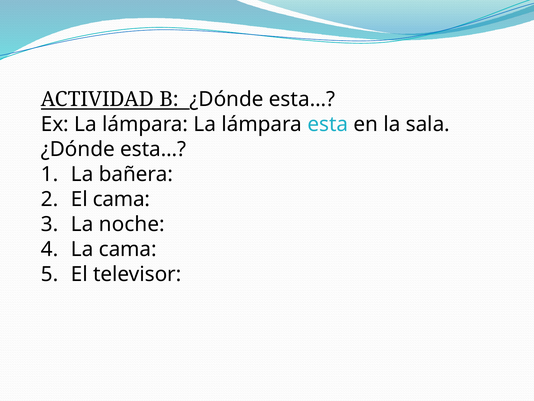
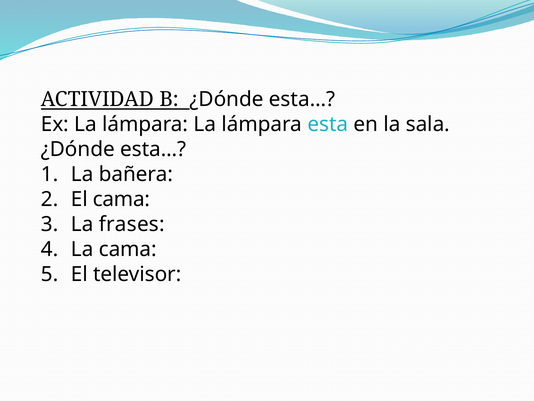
noche: noche -> frases
